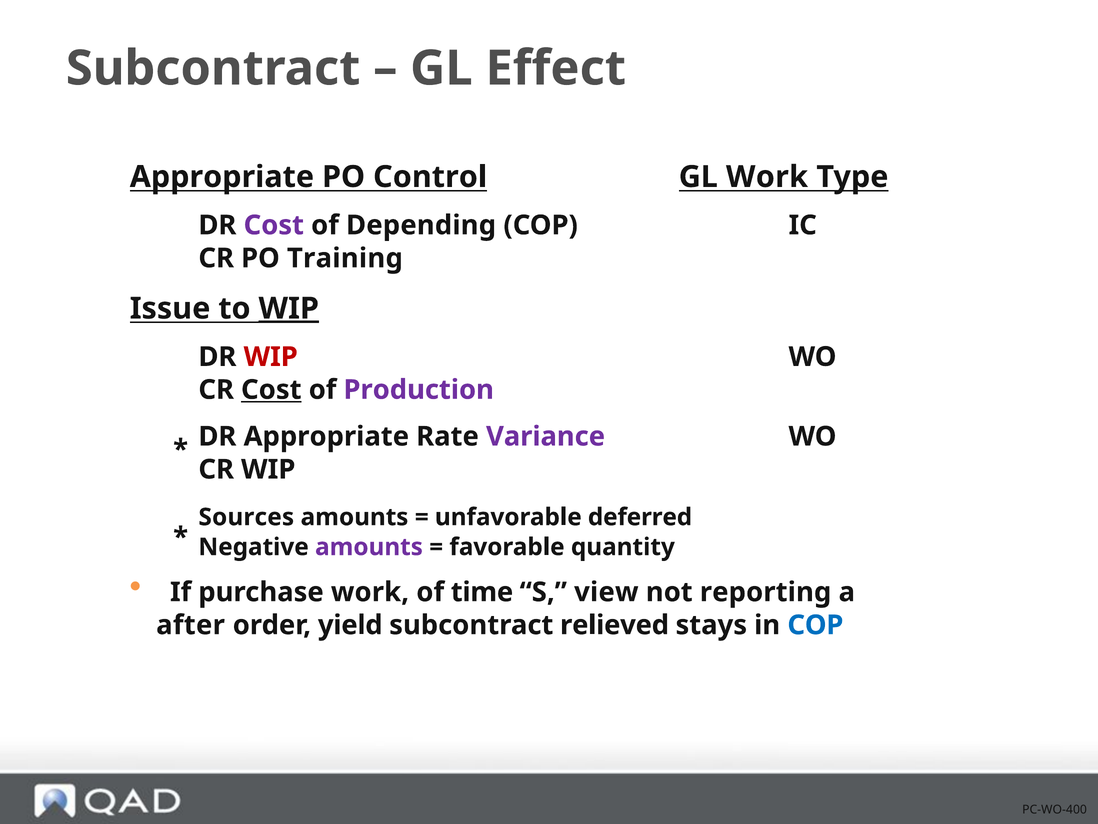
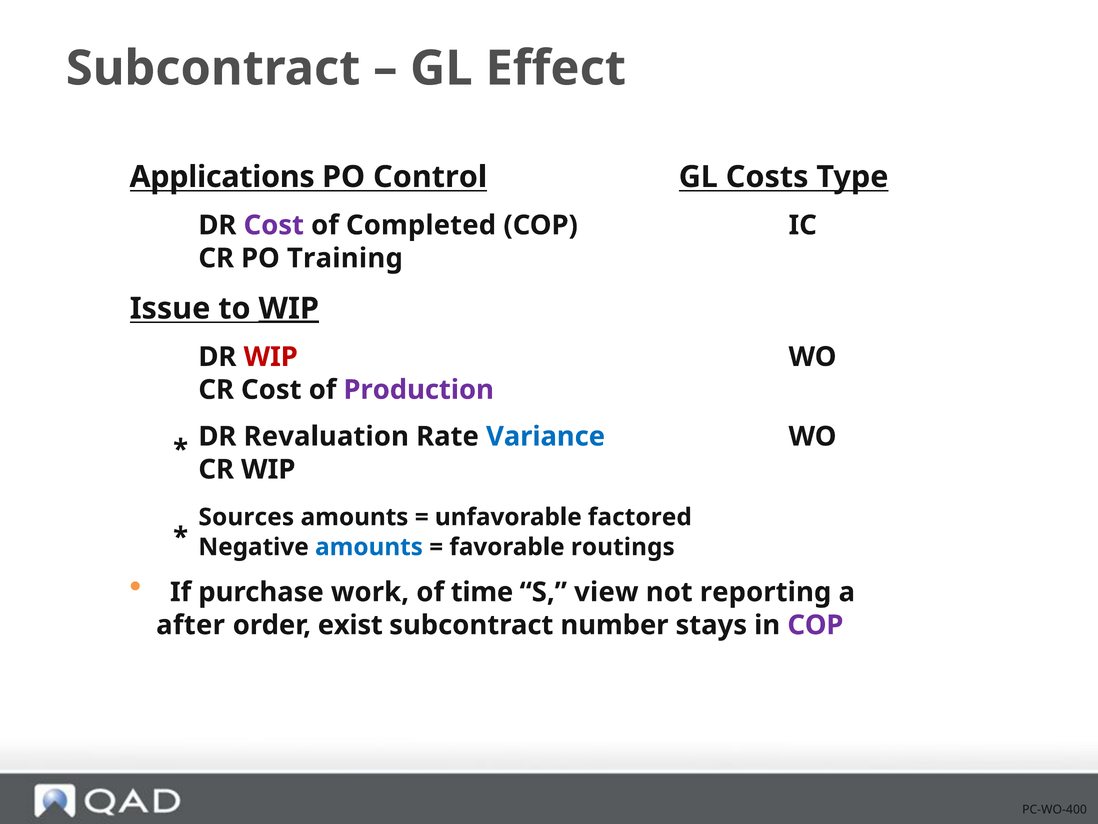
Appropriate at (222, 177): Appropriate -> Applications
GL Work: Work -> Costs
Depending: Depending -> Completed
Cost at (271, 390) underline: present -> none
DR Appropriate: Appropriate -> Revaluation
Variance colour: purple -> blue
deferred: deferred -> factored
amounts at (369, 547) colour: purple -> blue
quantity: quantity -> routings
yield: yield -> exist
relieved: relieved -> number
COP at (815, 625) colour: blue -> purple
